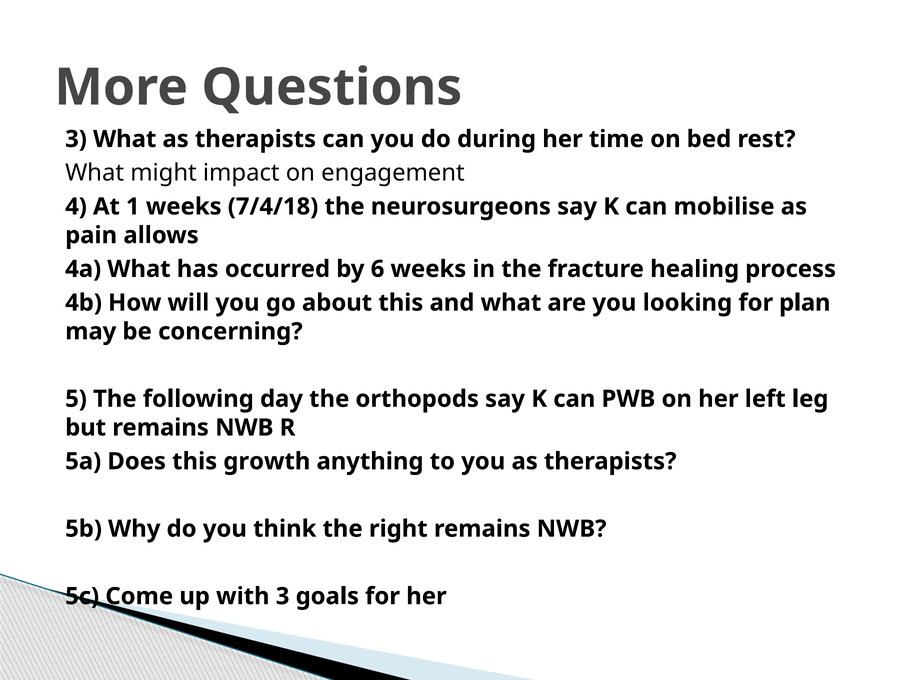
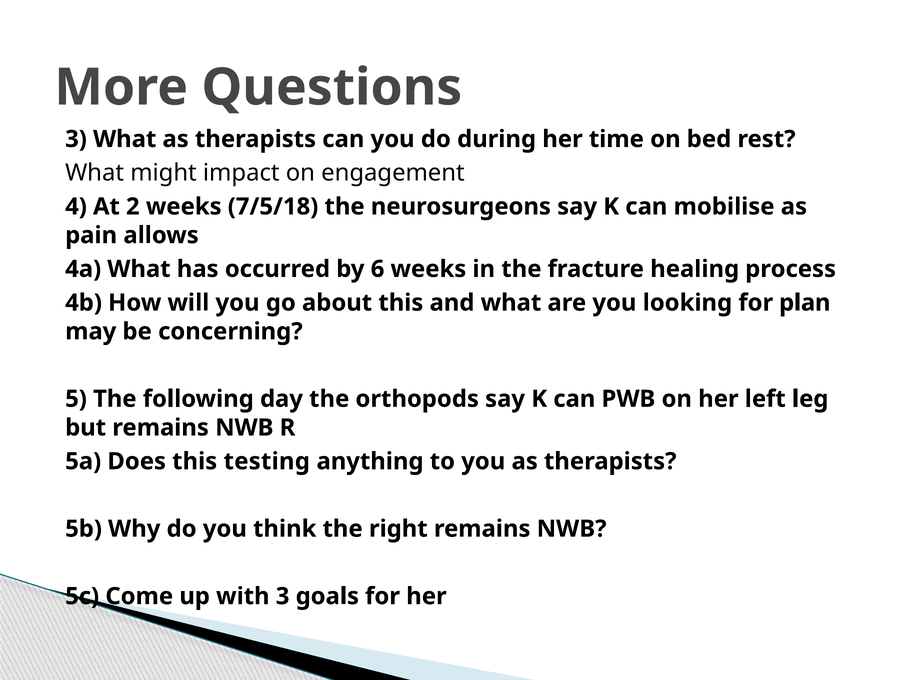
1: 1 -> 2
7/4/18: 7/4/18 -> 7/5/18
growth: growth -> testing
